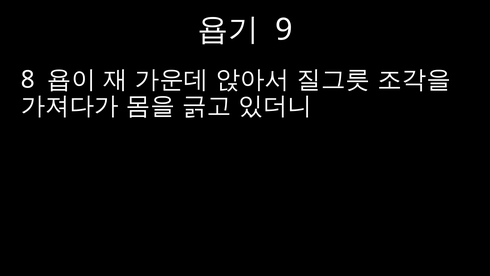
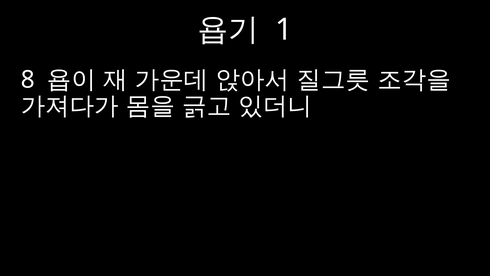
9: 9 -> 1
